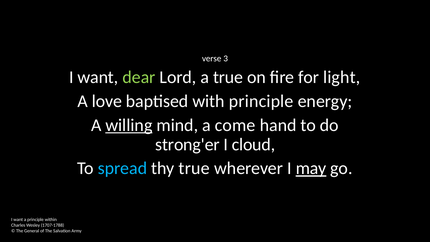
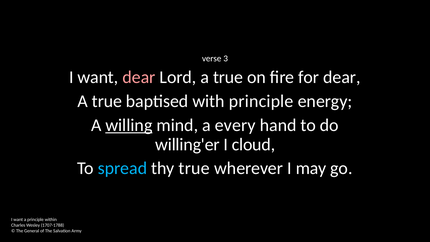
dear at (139, 77) colour: light green -> pink
for light: light -> dear
love at (107, 101): love -> true
come: come -> every
strong'er: strong'er -> willing'er
may underline: present -> none
